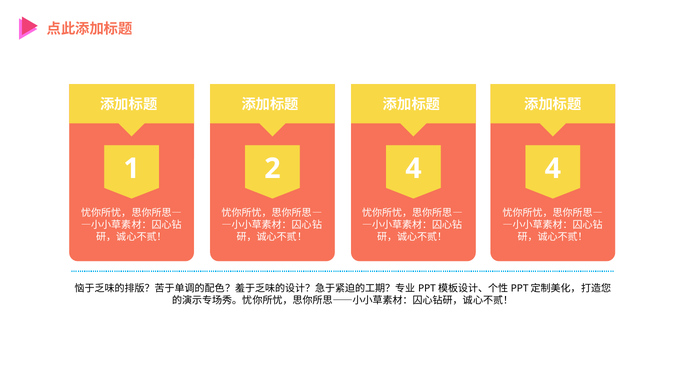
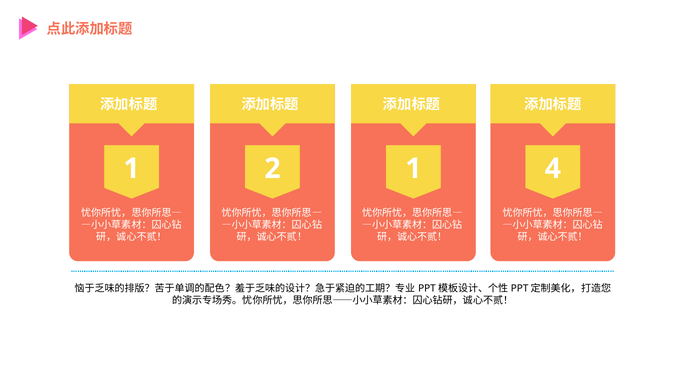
2 4: 4 -> 1
